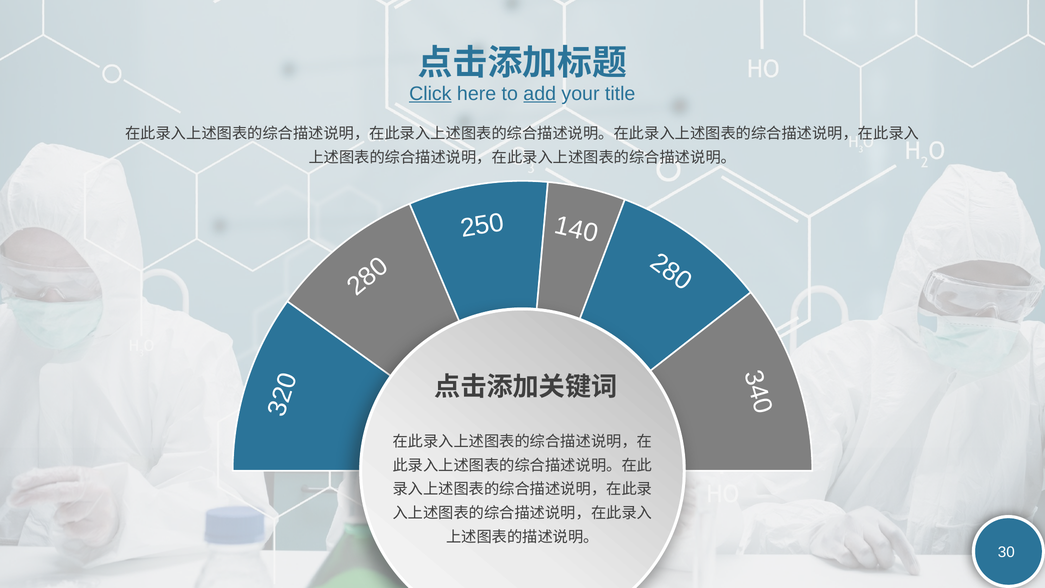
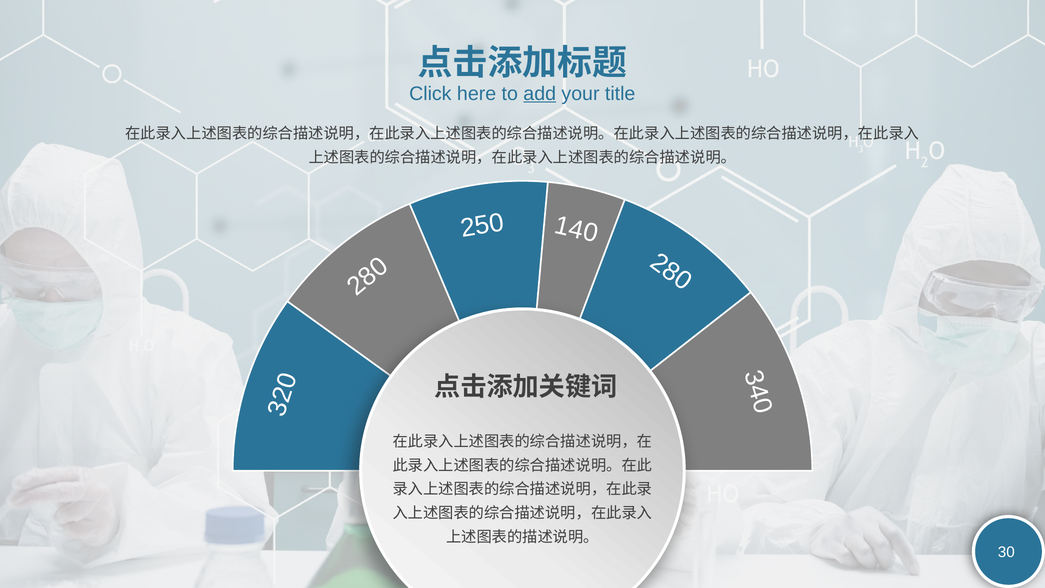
Click underline: present -> none
